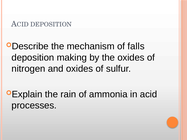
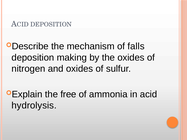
rain: rain -> free
processes: processes -> hydrolysis
